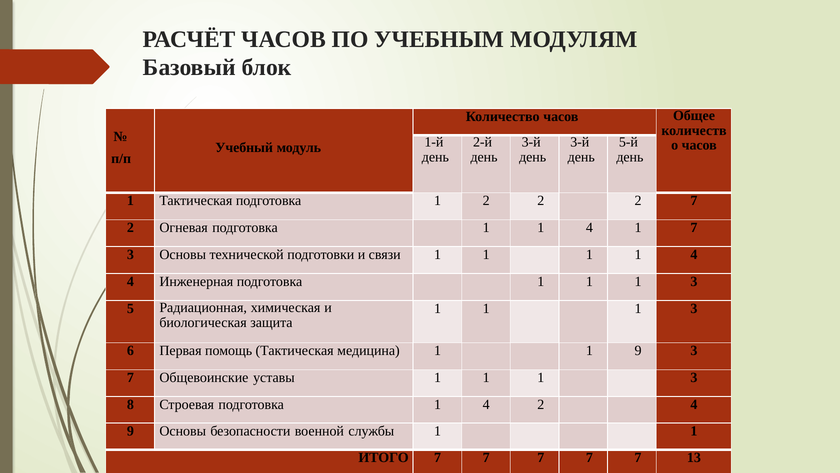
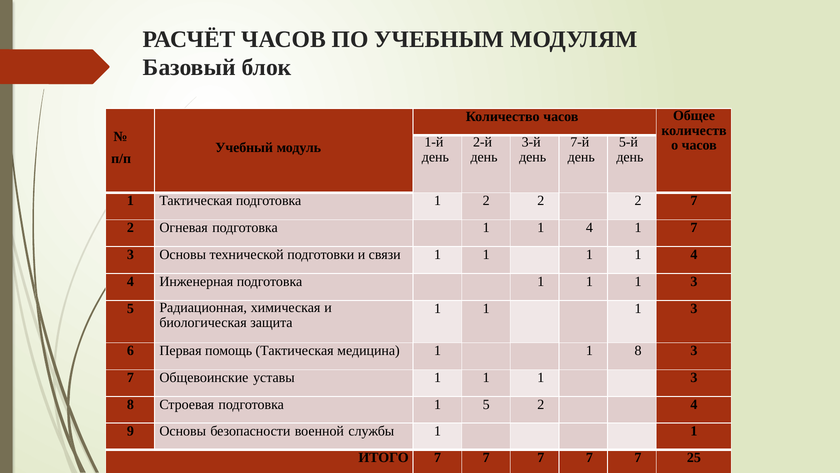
3-й at (580, 142): 3-й -> 7-й
1 9: 9 -> 8
подготовка 1 4: 4 -> 5
13: 13 -> 25
